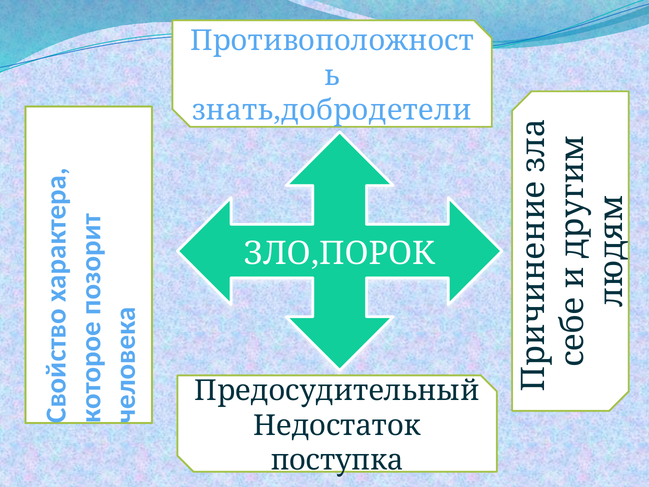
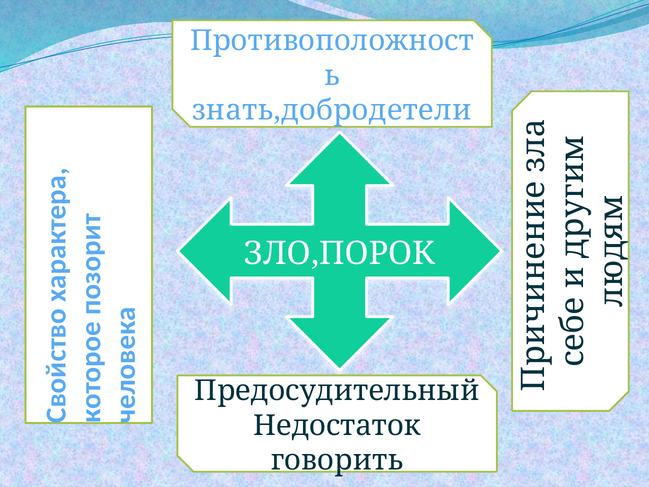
поступка: поступка -> говорить
